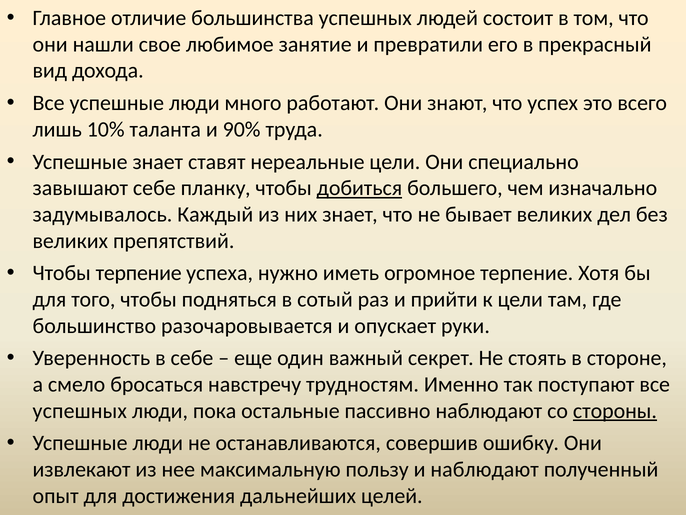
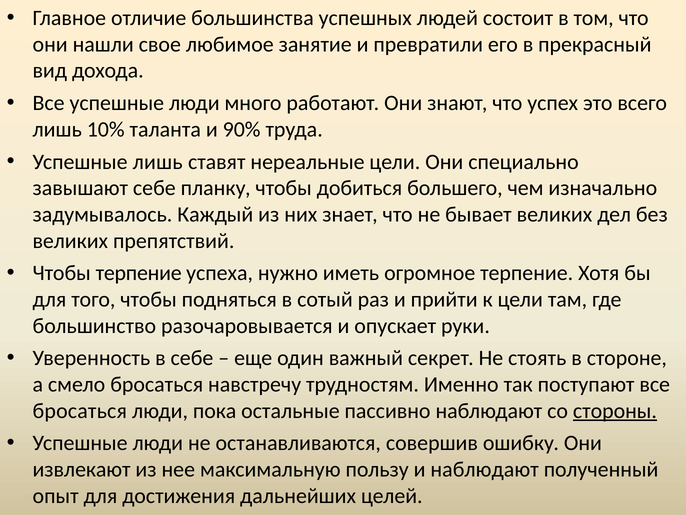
Успешные знает: знает -> лишь
добиться underline: present -> none
успешных at (80, 410): успешных -> бросаться
